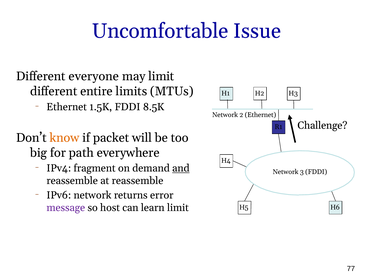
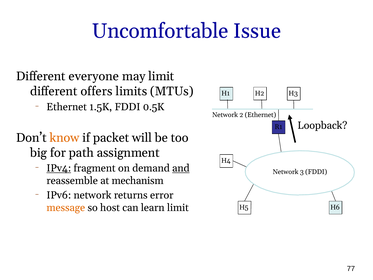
entire: entire -> offers
8.5K: 8.5K -> 0.5K
Challenge: Challenge -> Loopback
everywhere: everywhere -> assignment
IPv4 underline: none -> present
at reassemble: reassemble -> mechanism
message colour: purple -> orange
